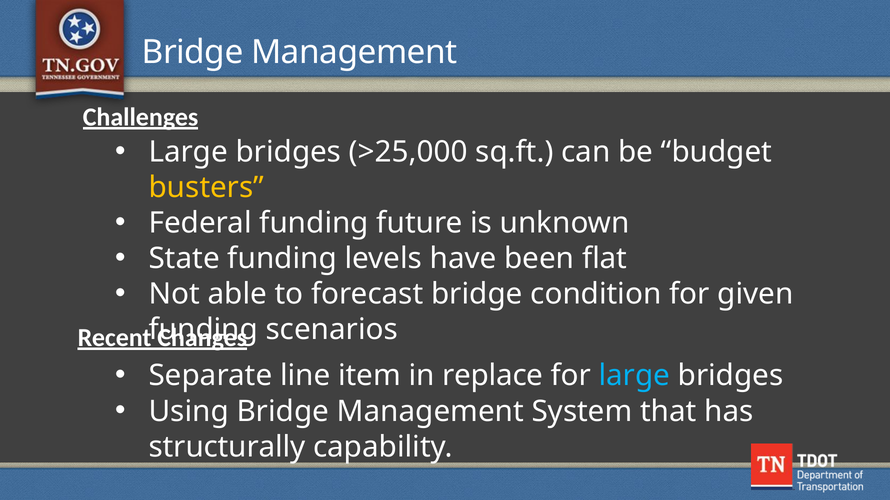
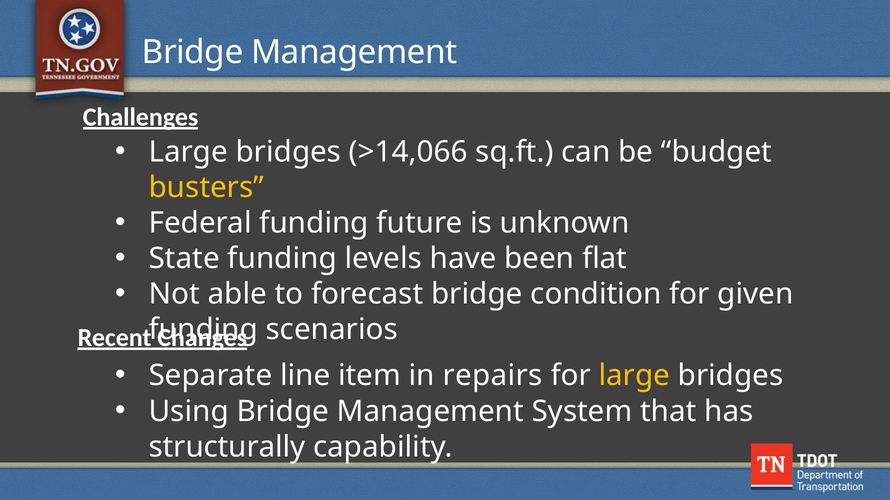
>25,000: >25,000 -> >14,066
replace: replace -> repairs
large at (634, 376) colour: light blue -> yellow
